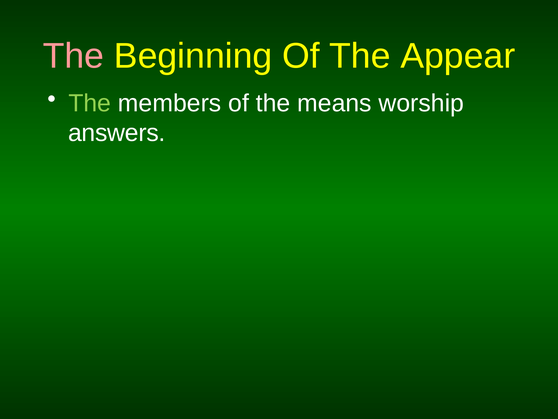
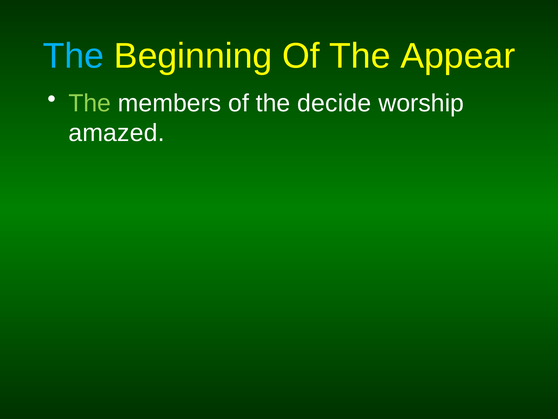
The at (73, 56) colour: pink -> light blue
means: means -> decide
answers: answers -> amazed
